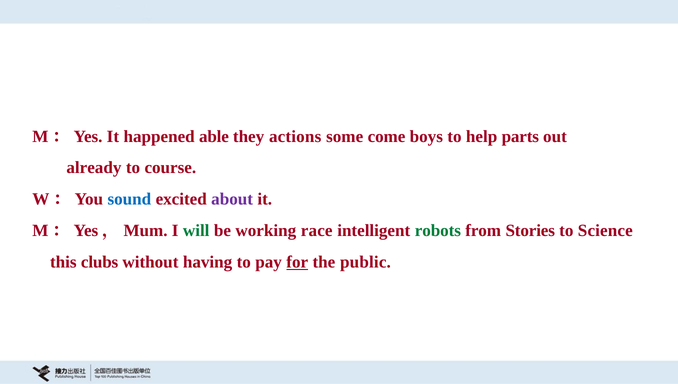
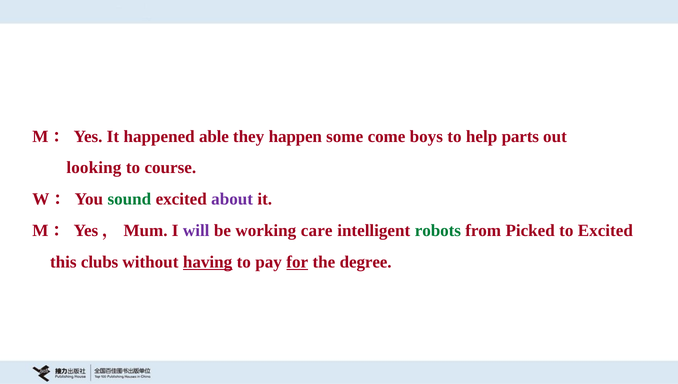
actions: actions -> happen
already: already -> looking
sound colour: blue -> green
will colour: green -> purple
race: race -> care
Stories: Stories -> Picked
to Science: Science -> Excited
having underline: none -> present
public: public -> degree
